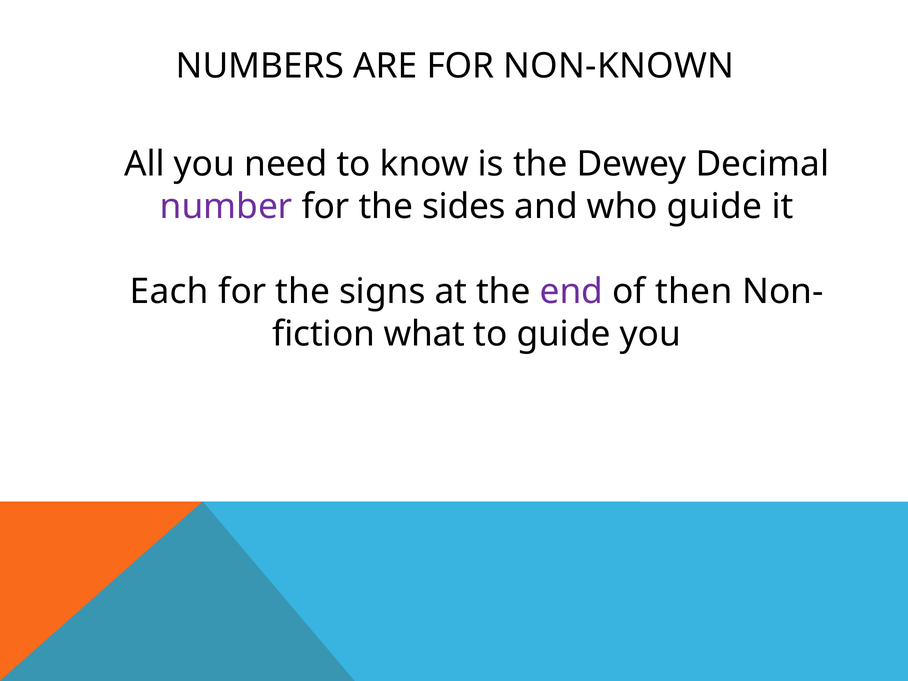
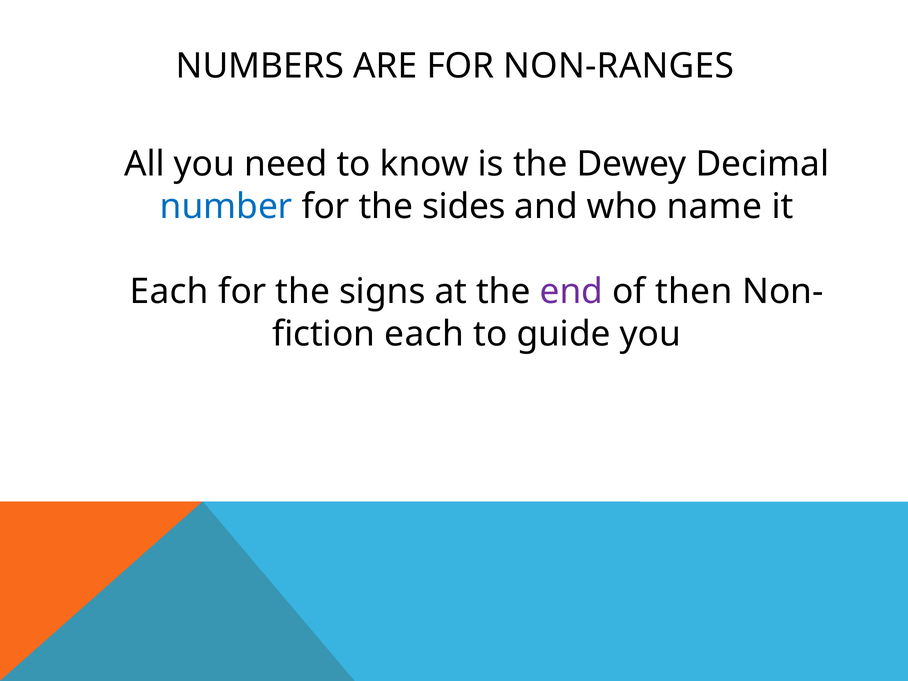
NON-KNOWN: NON-KNOWN -> NON-RANGES
number colour: purple -> blue
who guide: guide -> name
what at (424, 334): what -> each
